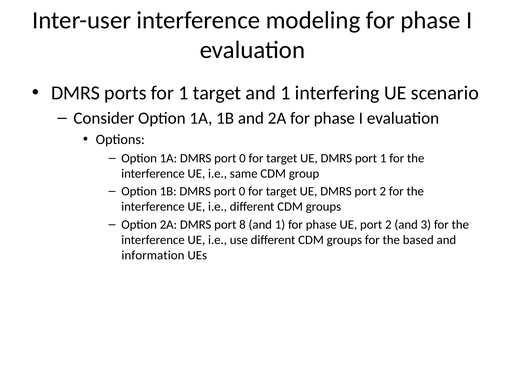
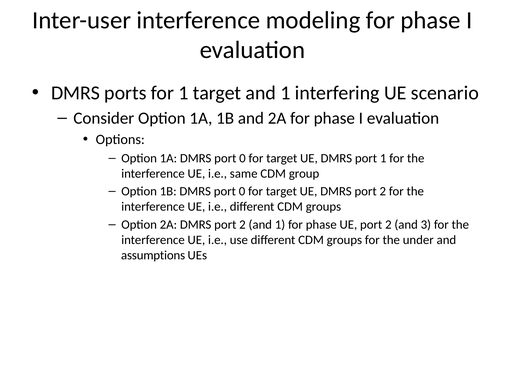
2A DMRS port 8: 8 -> 2
based: based -> under
information: information -> assumptions
